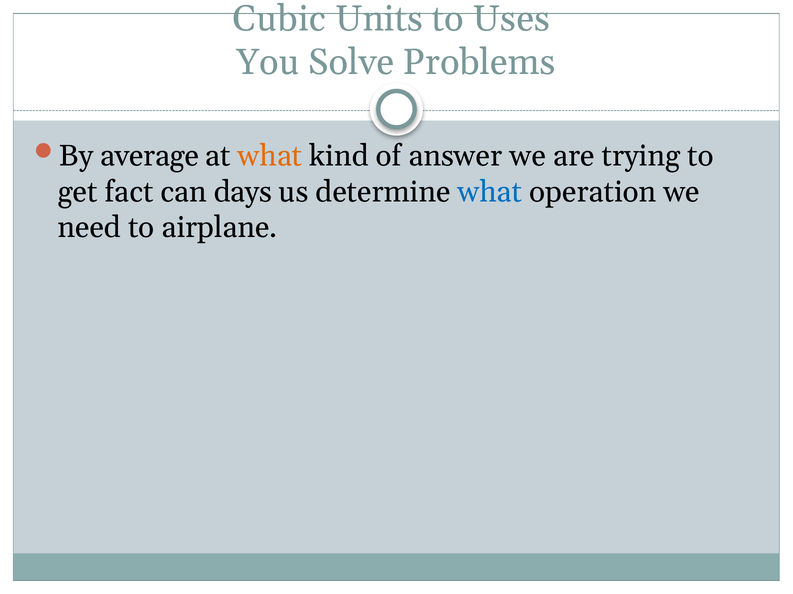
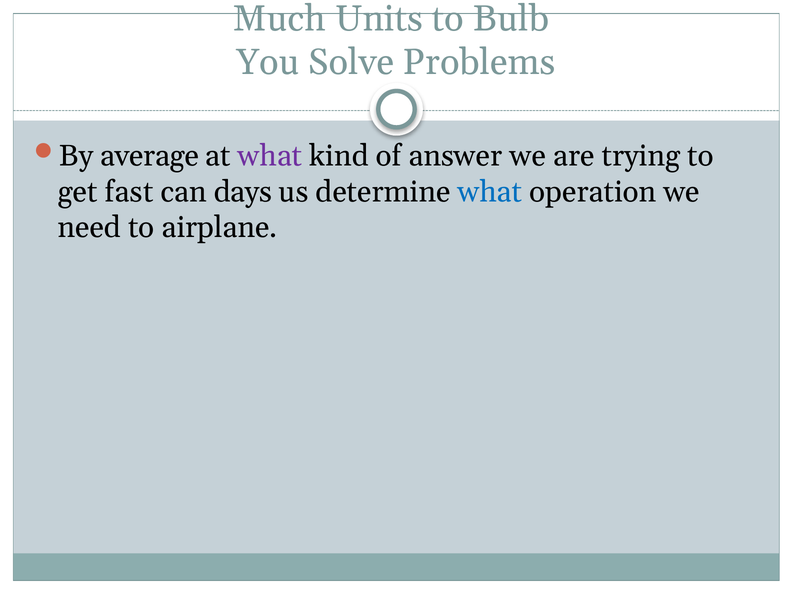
Cubic: Cubic -> Much
Uses: Uses -> Bulb
what at (270, 156) colour: orange -> purple
fact: fact -> fast
